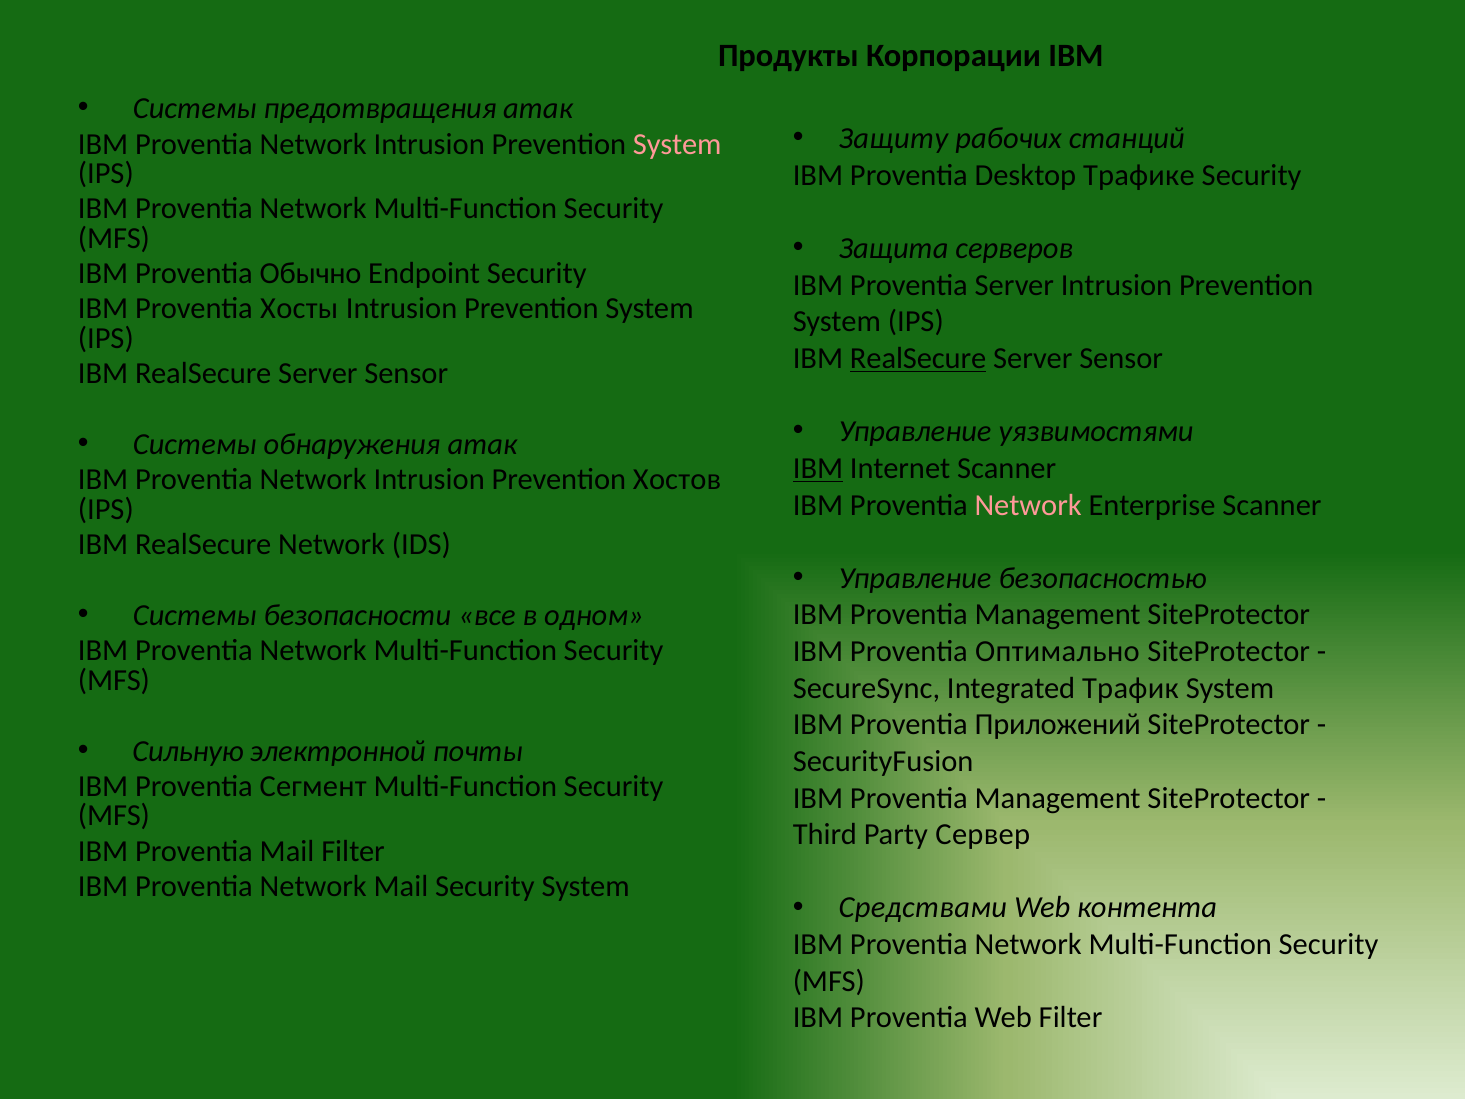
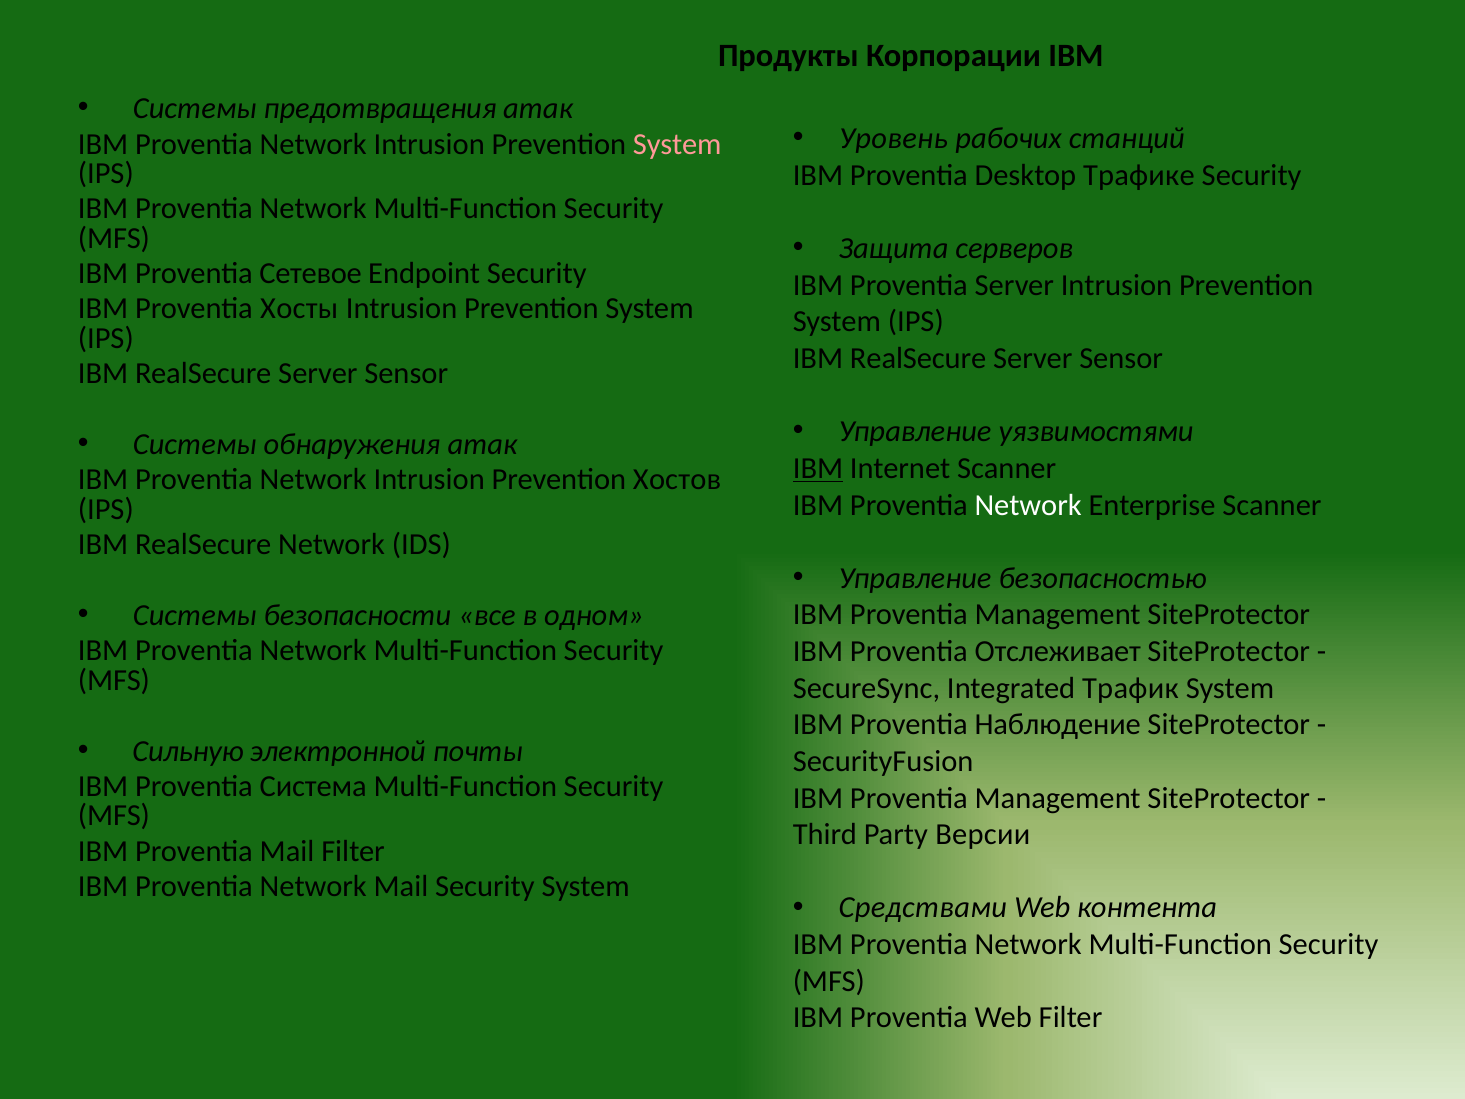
Защиту: Защиту -> Уровень
Обычно: Обычно -> Сетевое
RealSecure at (918, 358) underline: present -> none
Network at (1028, 505) colour: pink -> white
Оптимально: Оптимально -> Отслеживает
Приложений: Приложений -> Наблюдение
Сегмент: Сегмент -> Система
Сервер: Сервер -> Версии
